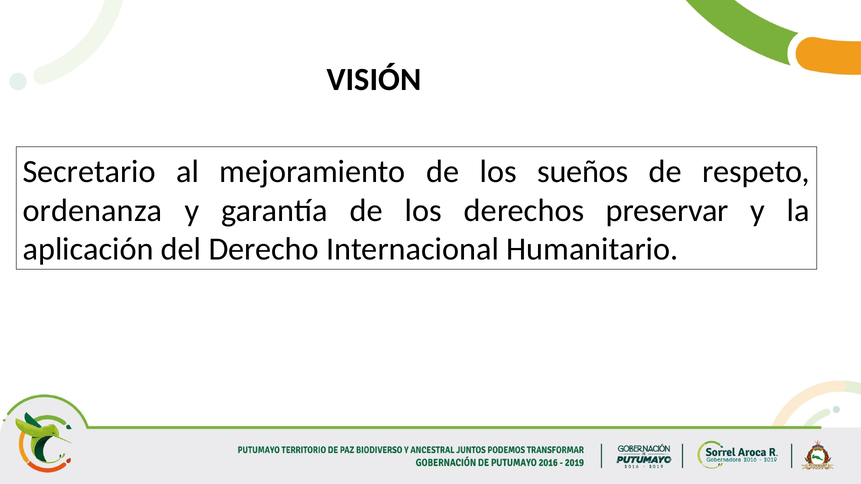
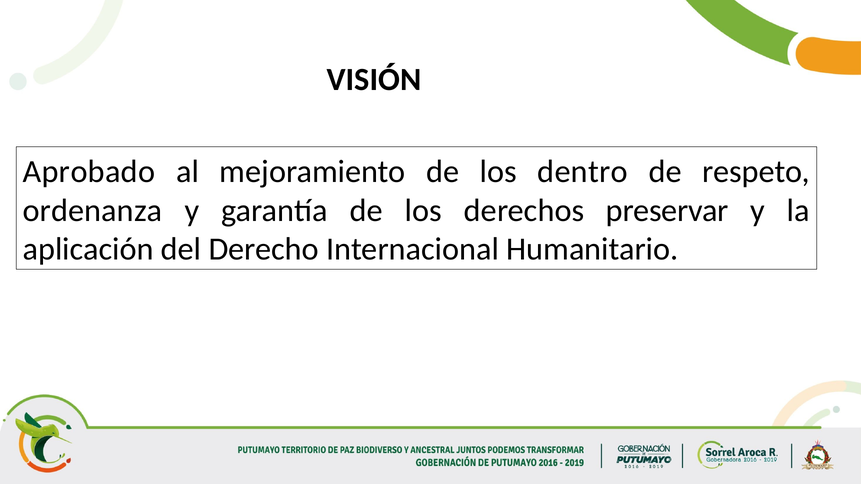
Secretario: Secretario -> Aprobado
sueños: sueños -> dentro
